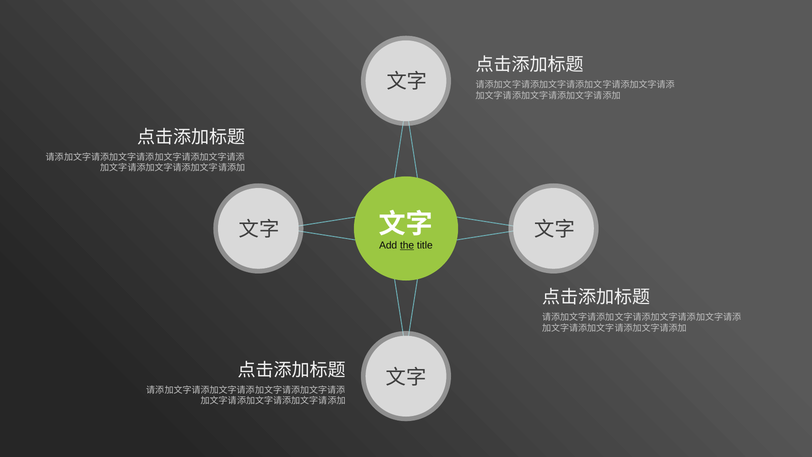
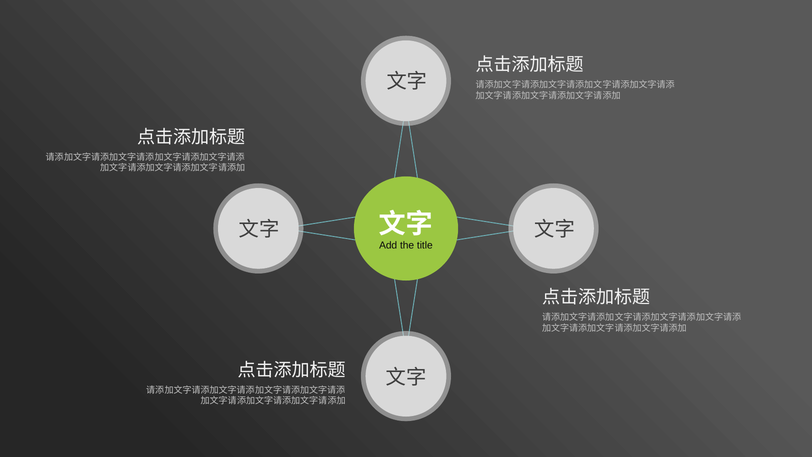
the underline: present -> none
